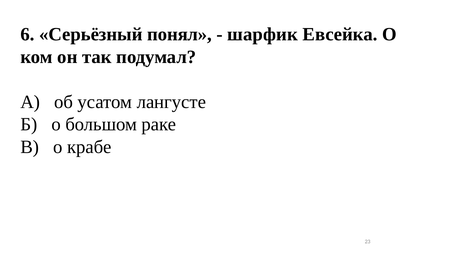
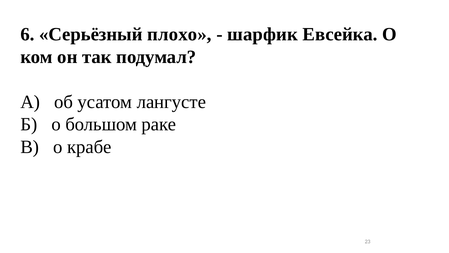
понял: понял -> плохо
